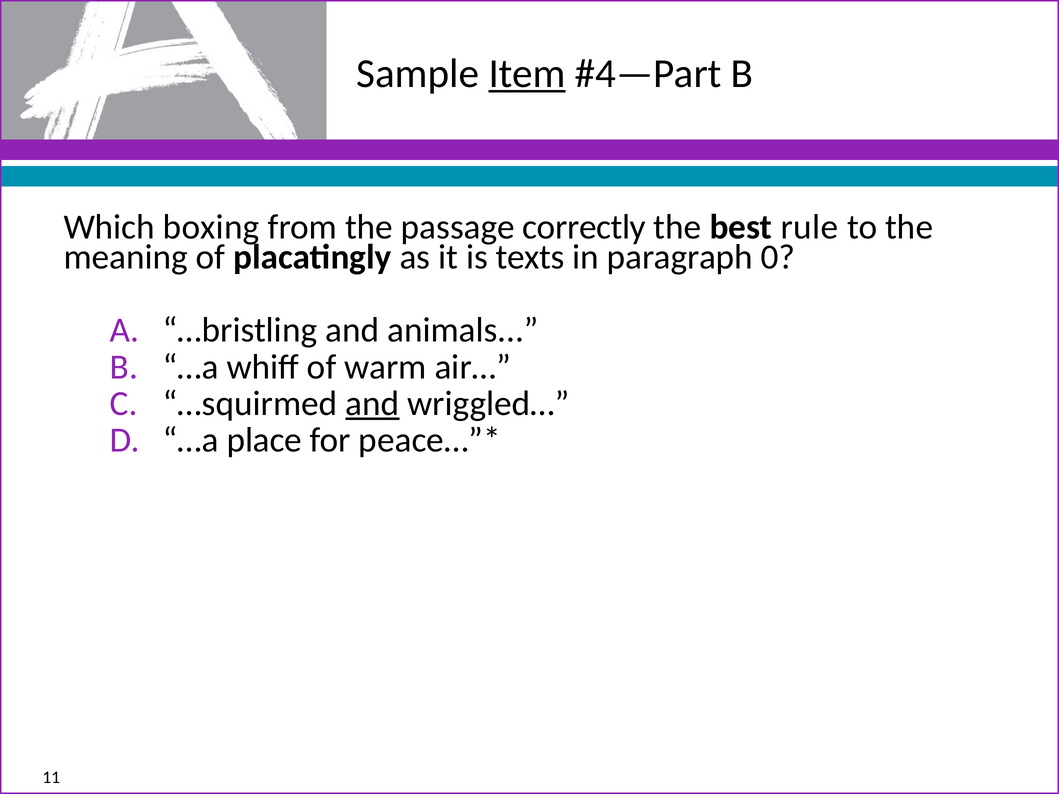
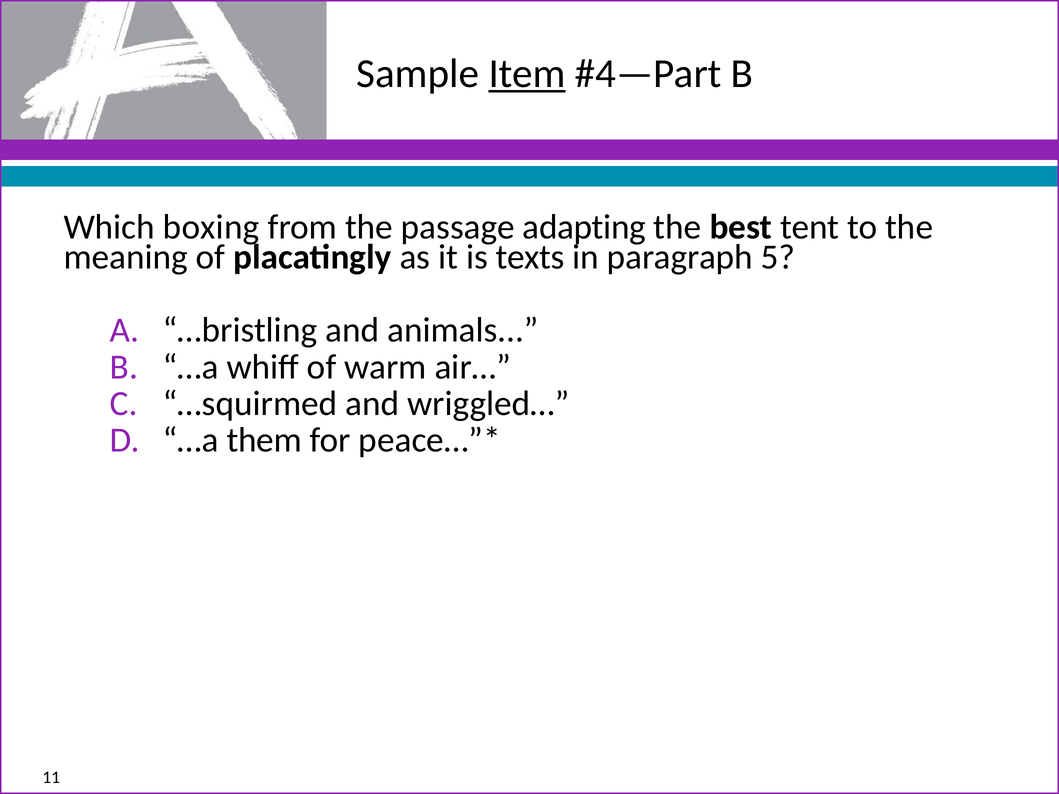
correctly: correctly -> adapting
rule: rule -> tent
0: 0 -> 5
and at (372, 404) underline: present -> none
place: place -> them
